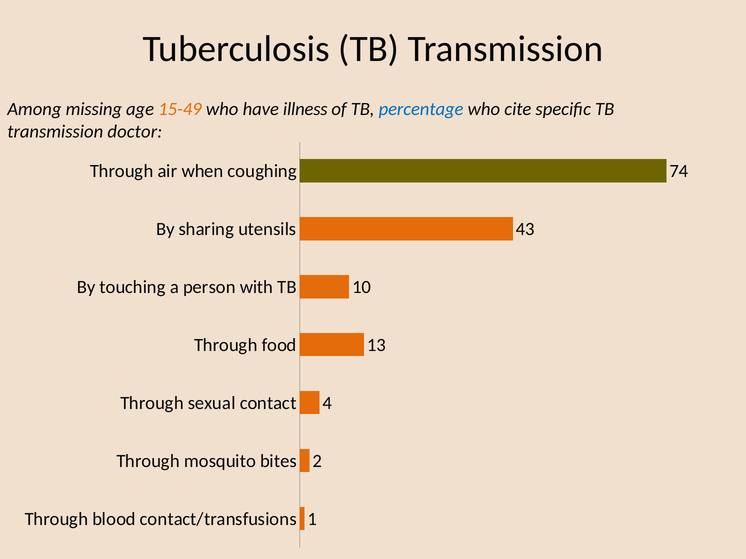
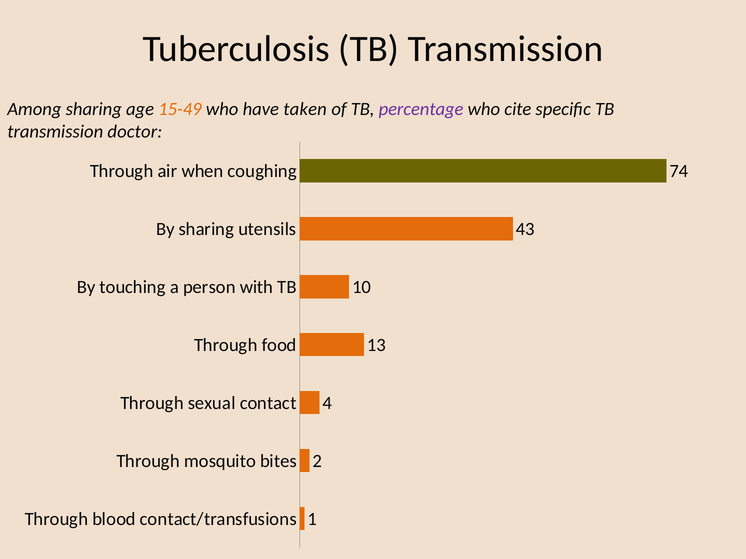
Among missing: missing -> sharing
illness: illness -> taken
percentage colour: blue -> purple
